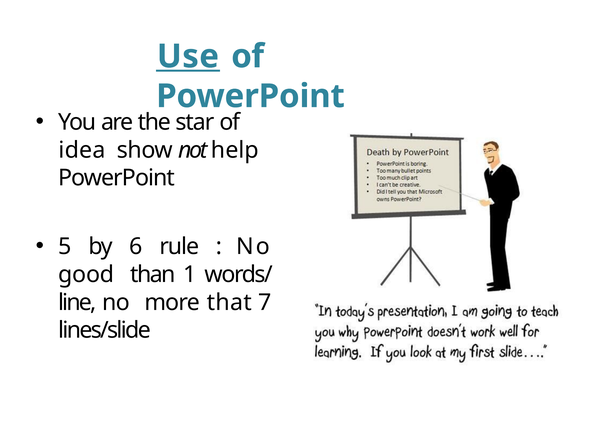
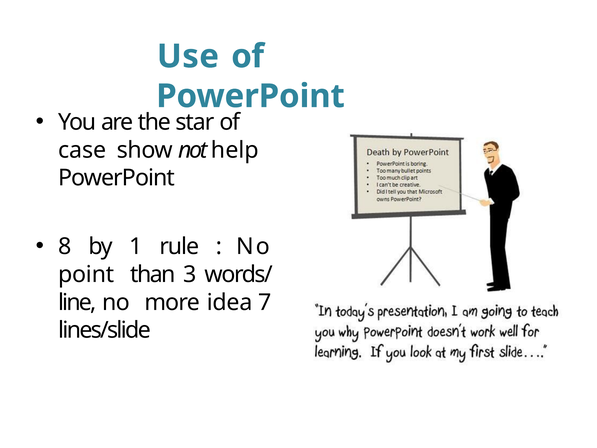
Use underline: present -> none
idea: idea -> case
5: 5 -> 8
6: 6 -> 1
good: good -> point
1: 1 -> 3
that: that -> idea
